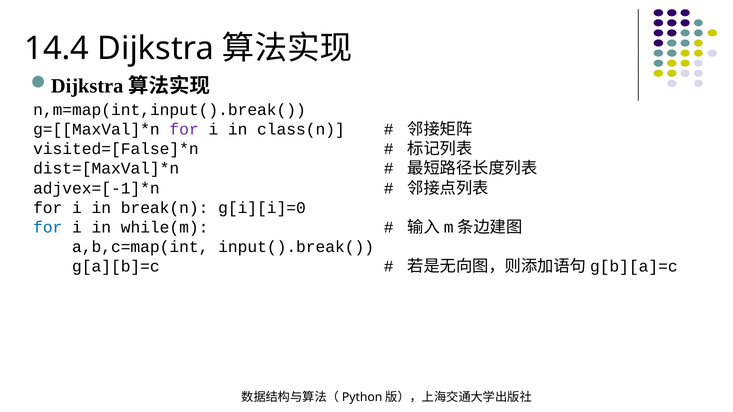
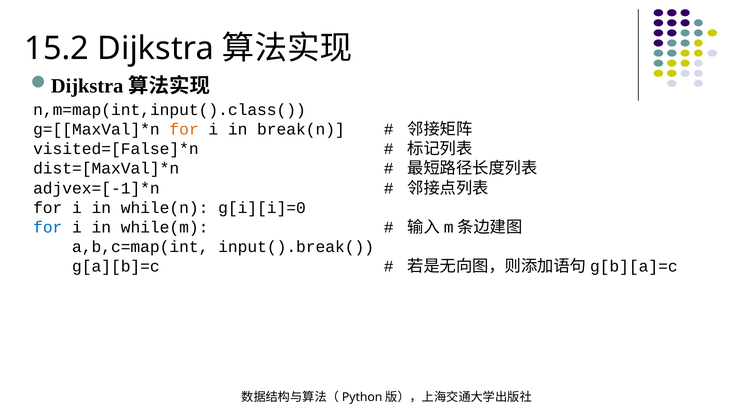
14.4: 14.4 -> 15.2
n,m=map(int,input().break(: n,m=map(int,input().break( -> n,m=map(int,input().class(
for at (184, 130) colour: purple -> orange
class(n: class(n -> break(n
break(n: break(n -> while(n
